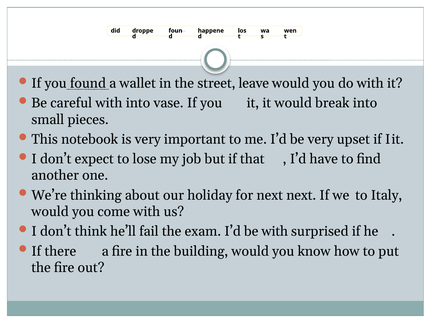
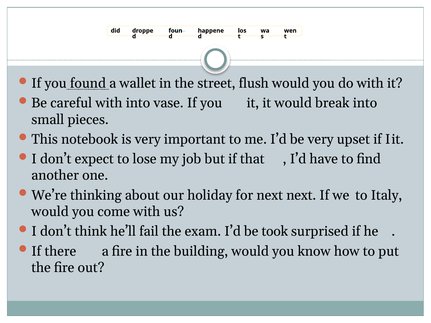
leave: leave -> flush
be with: with -> took
